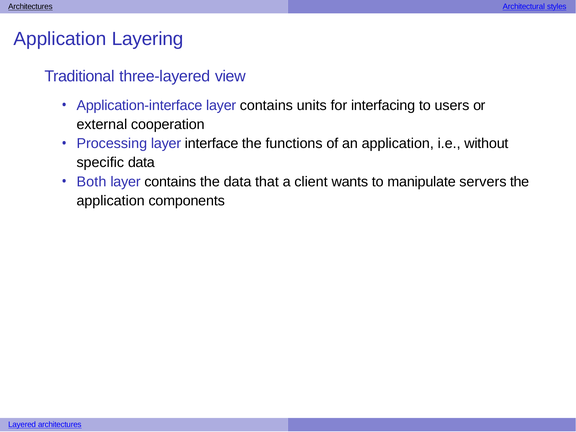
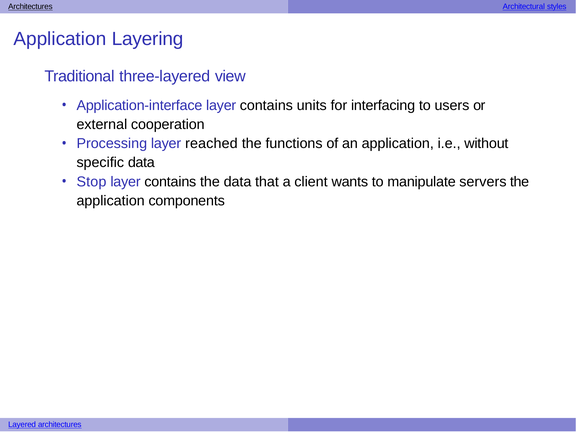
interface: interface -> reached
Both: Both -> Stop
